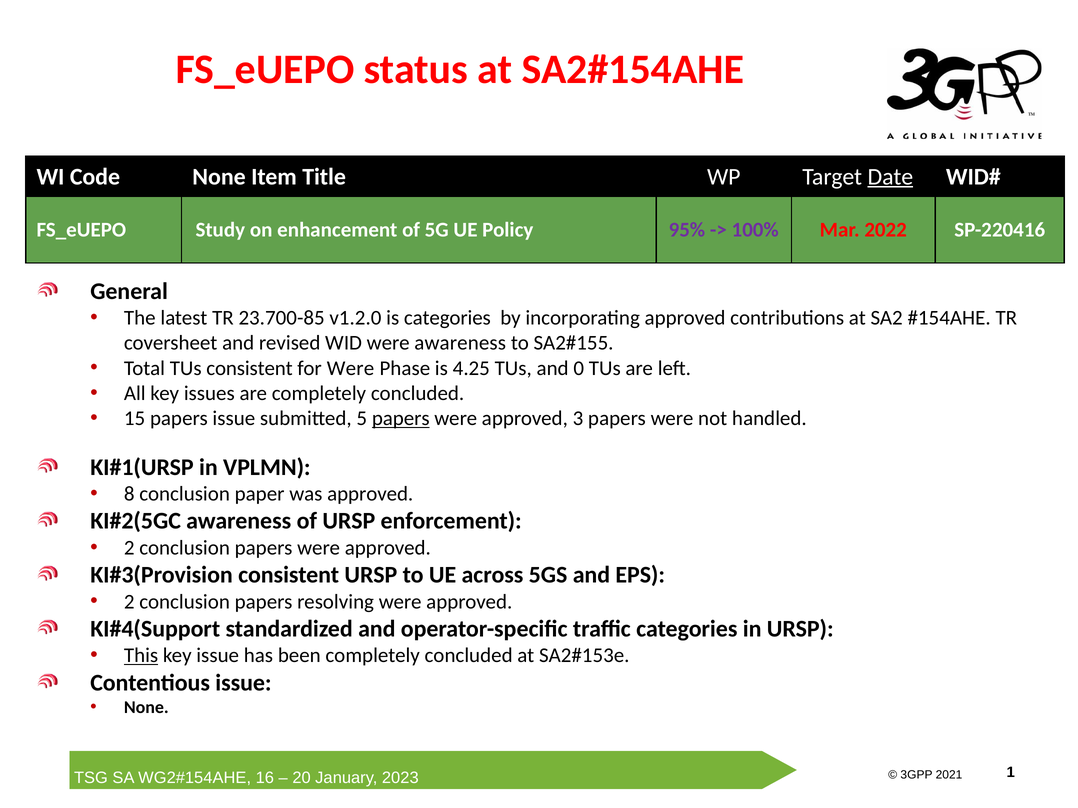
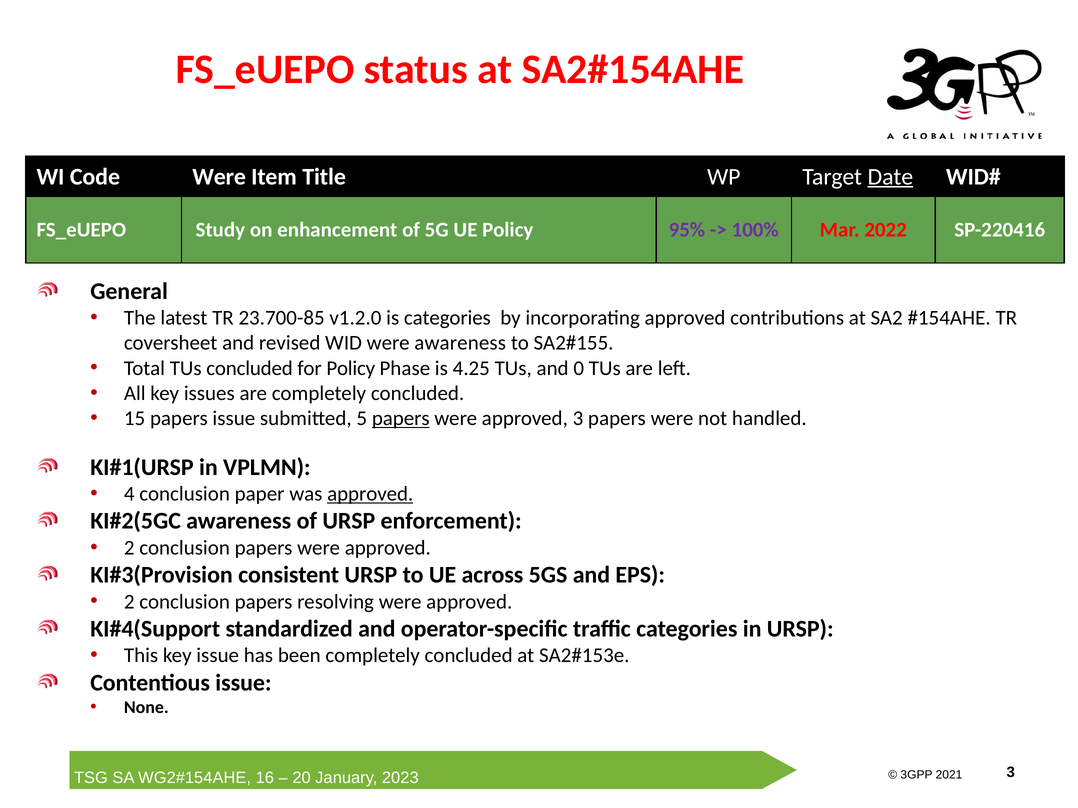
Code None: None -> Were
TUs consistent: consistent -> concluded
for Were: Were -> Policy
8: 8 -> 4
approved at (370, 494) underline: none -> present
This underline: present -> none
1 at (1011, 773): 1 -> 3
